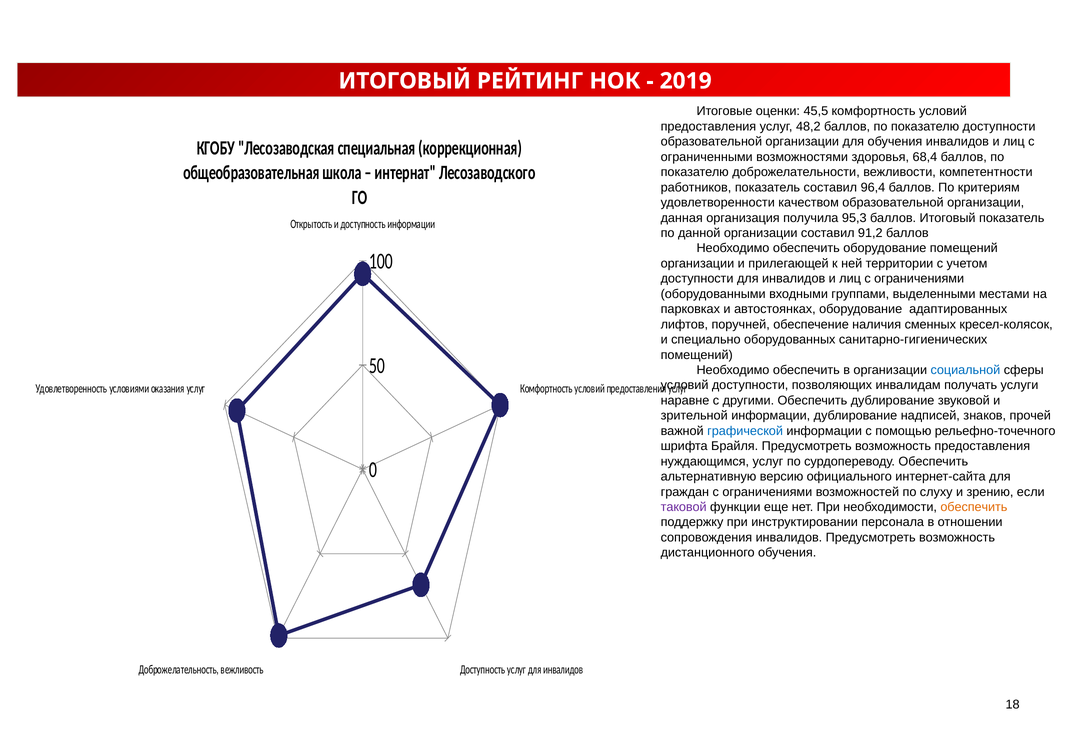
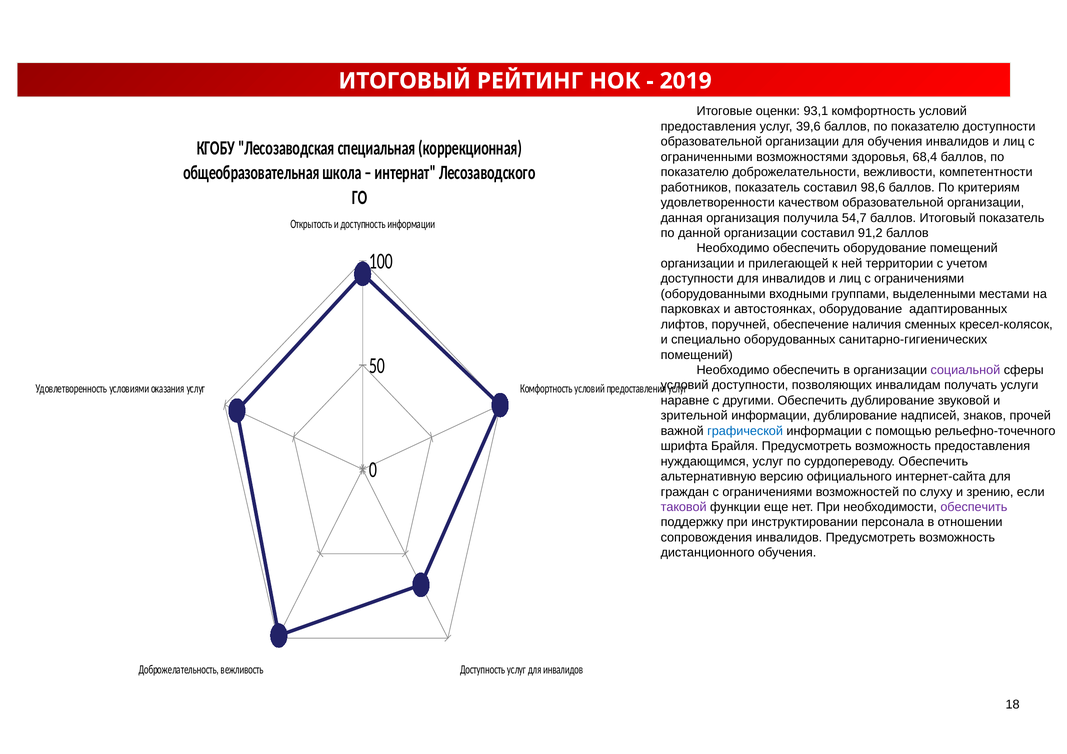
45,5: 45,5 -> 93,1
48,2: 48,2 -> 39,6
96,4: 96,4 -> 98,6
95,3: 95,3 -> 54,7
социальной colour: blue -> purple
обеспечить at (974, 507) colour: orange -> purple
